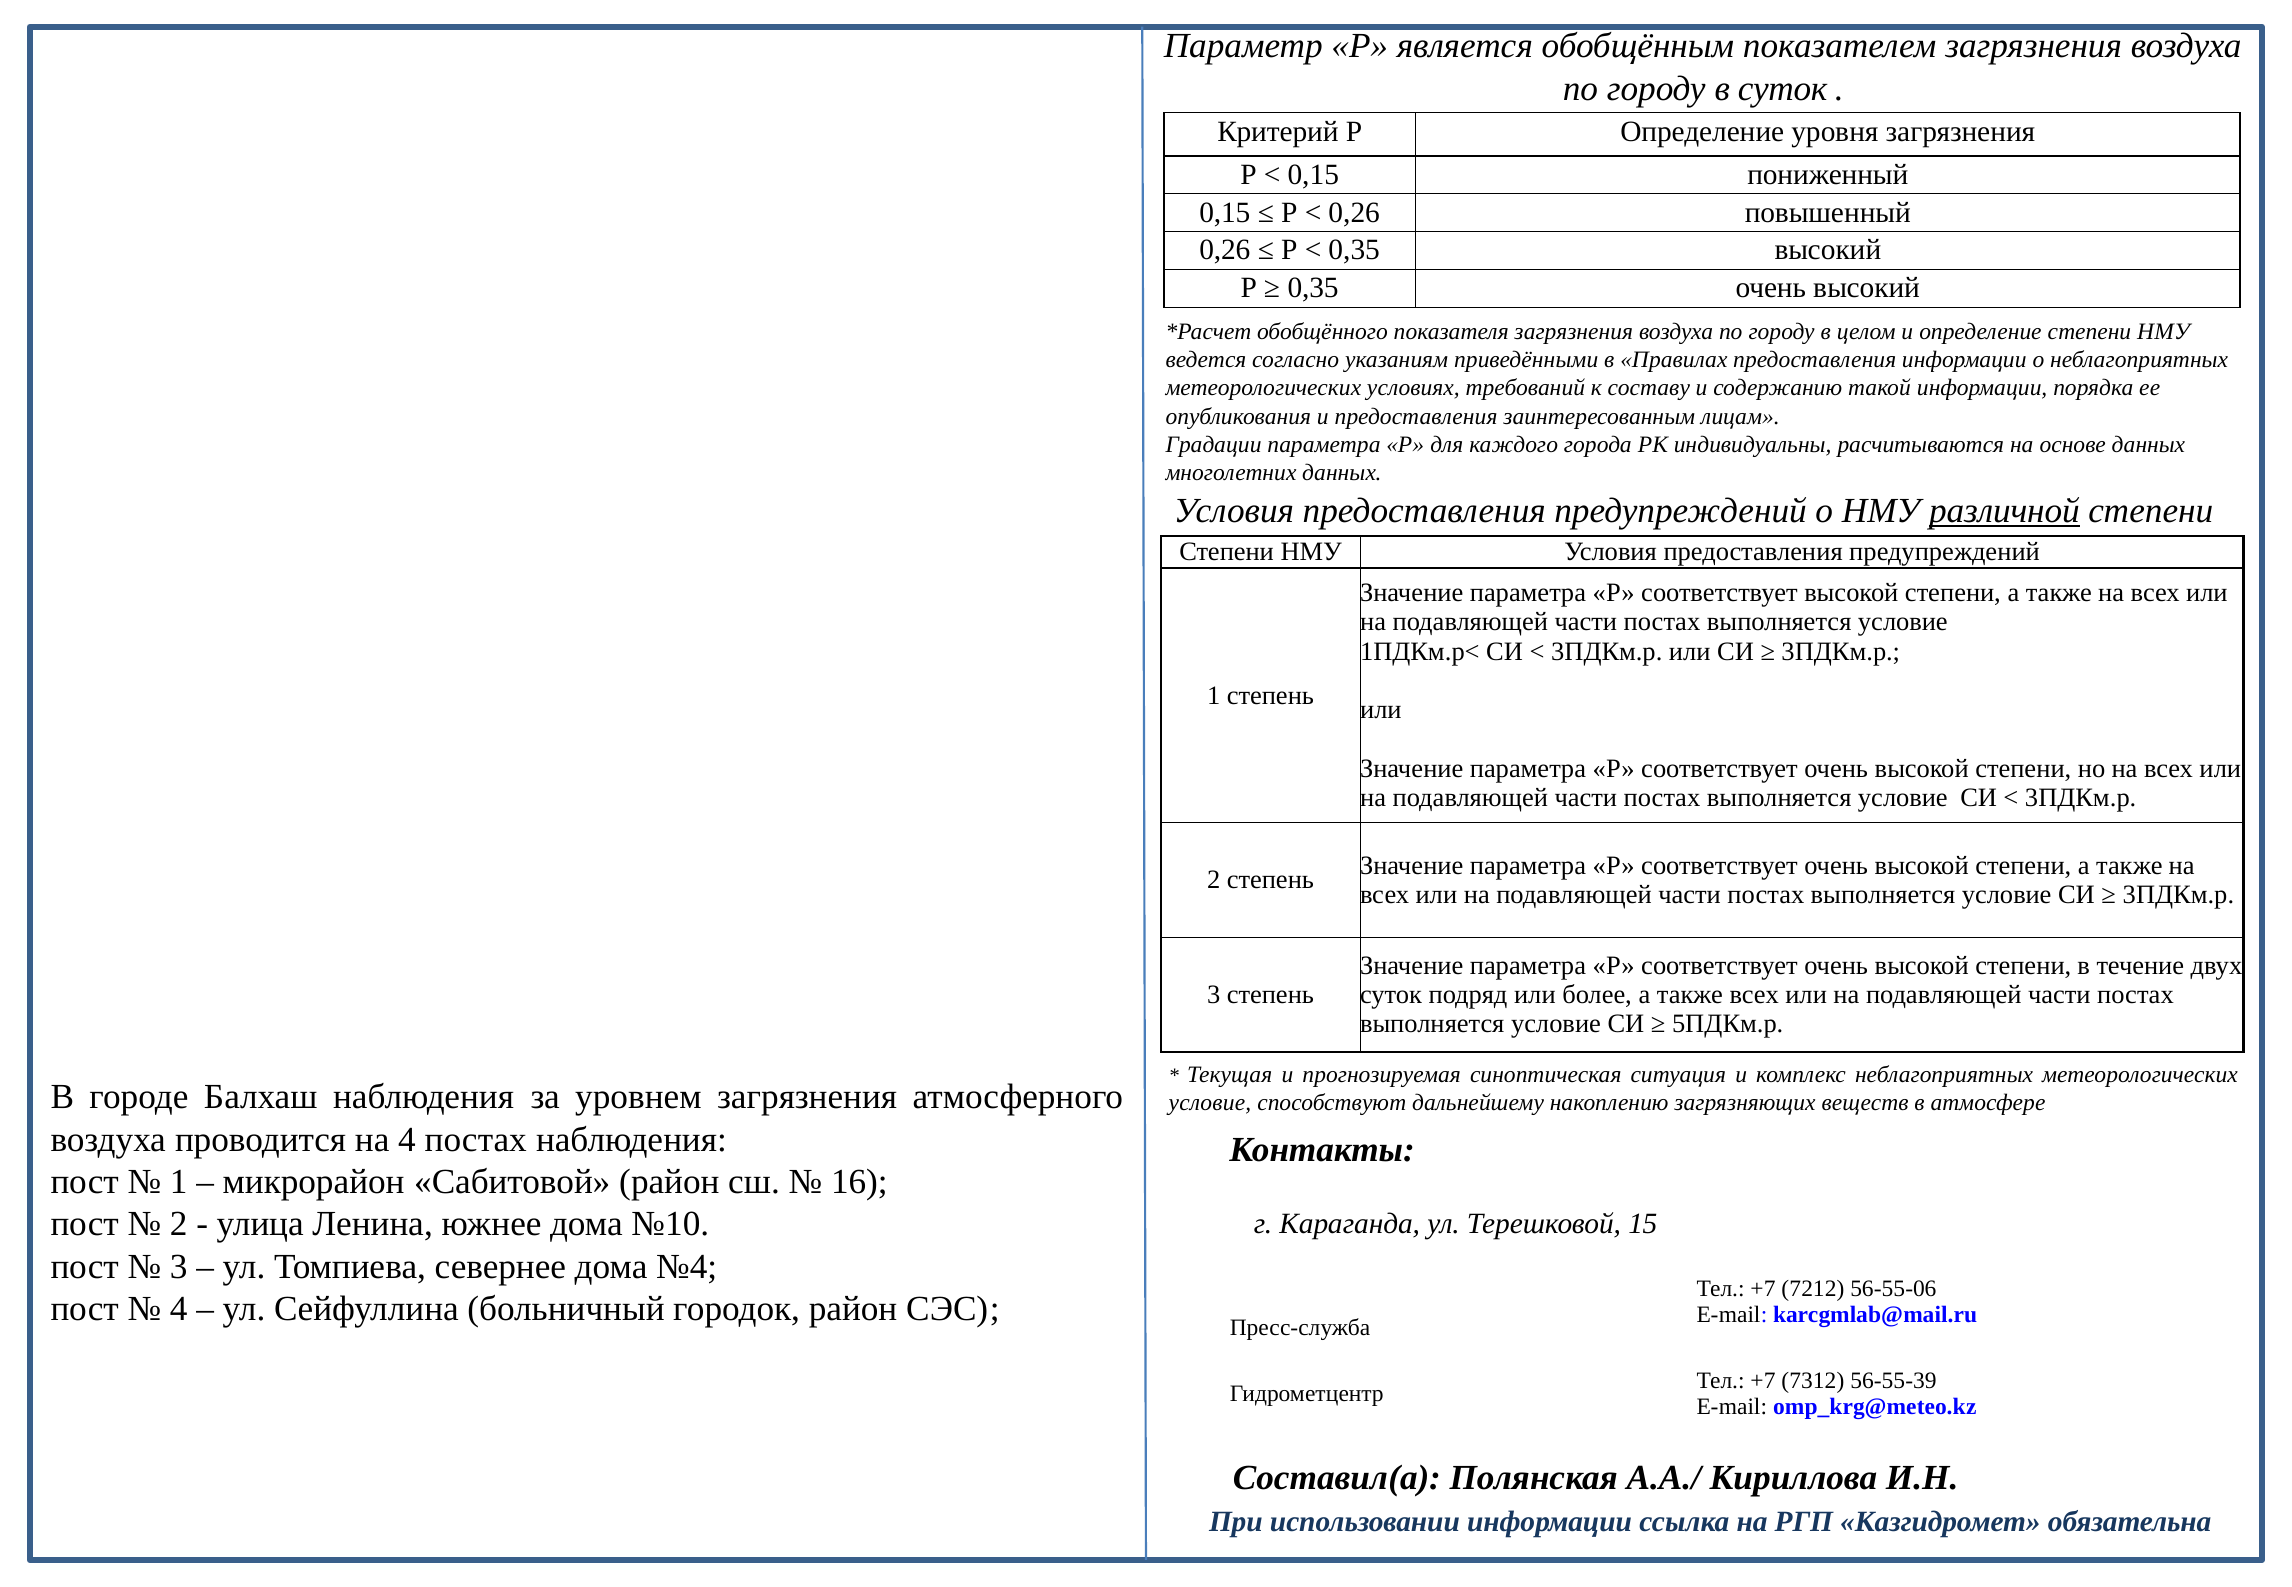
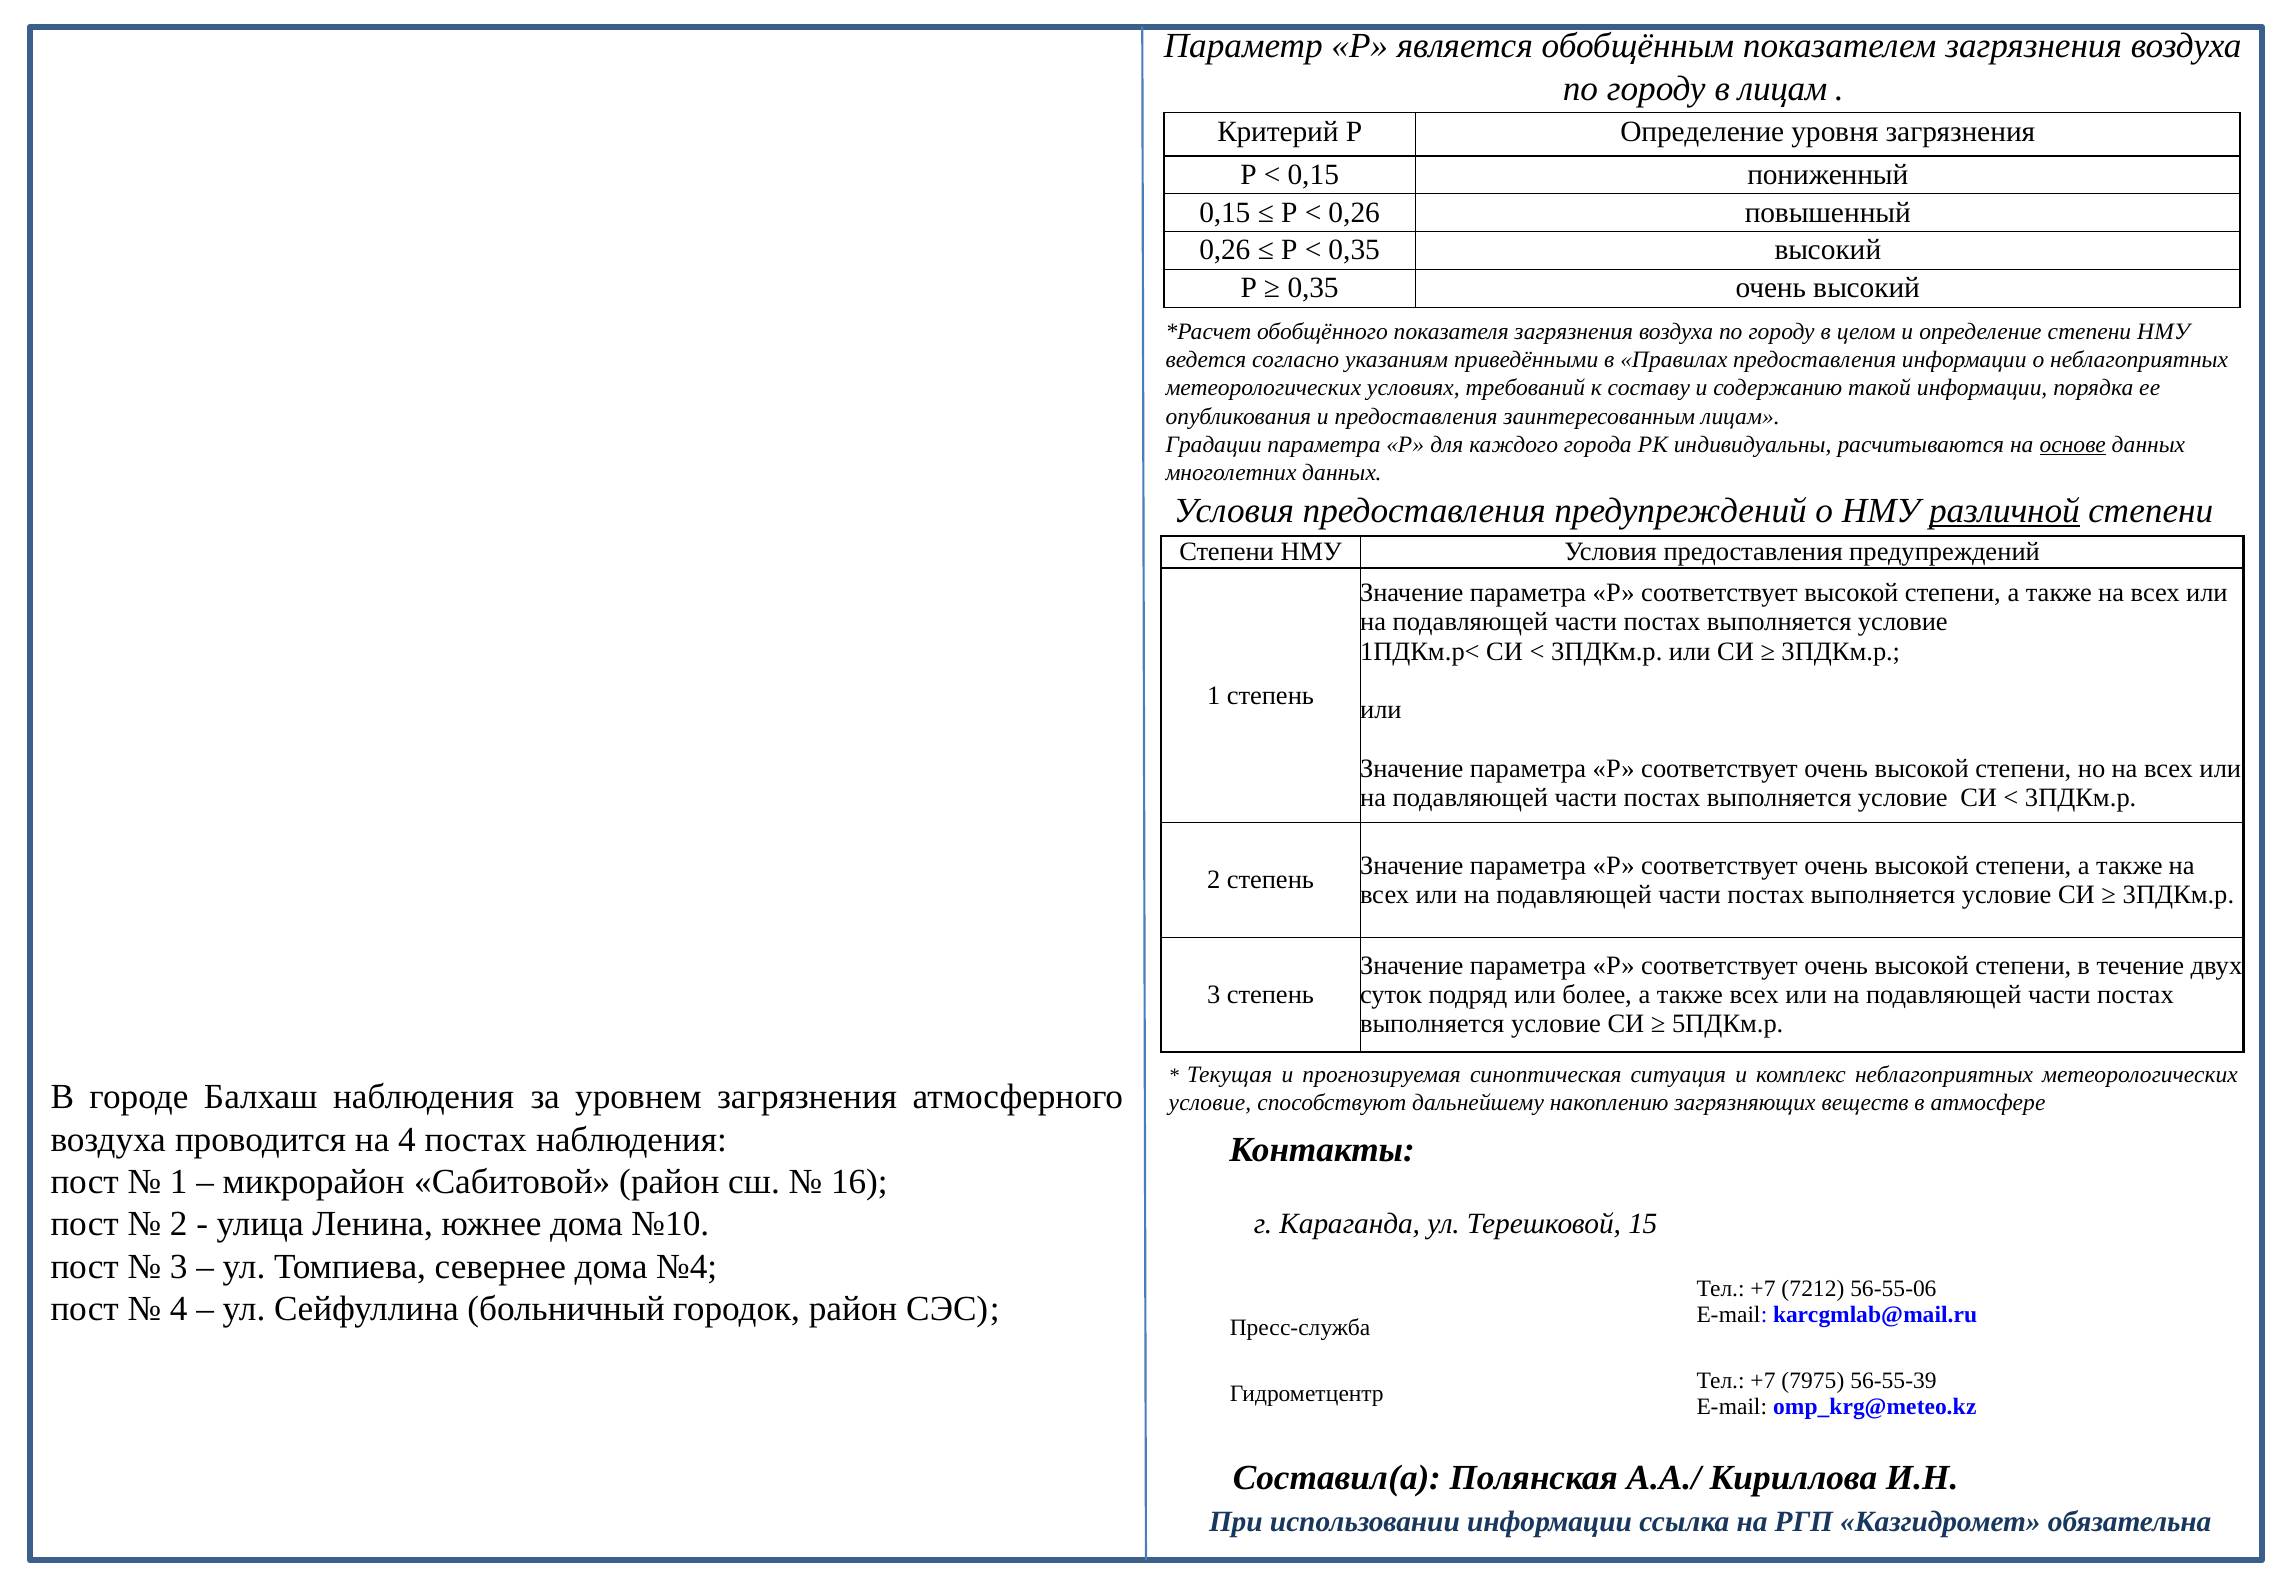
в суток: суток -> лицам
основе underline: none -> present
7312: 7312 -> 7975
